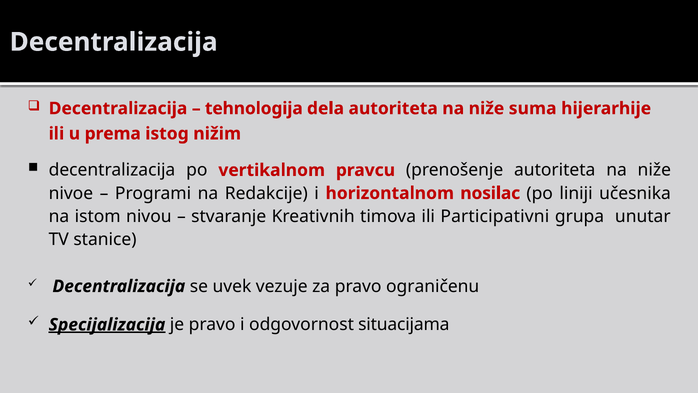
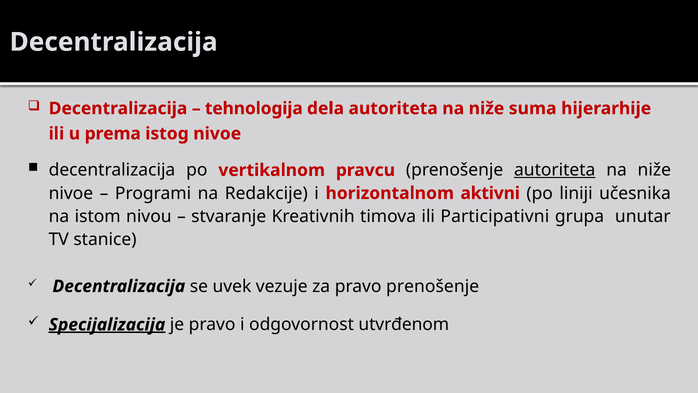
istog nižim: nižim -> nivoe
autoriteta at (555, 170) underline: none -> present
nosilac: nosilac -> aktivni
pravo ograničenu: ograničenu -> prenošenje
situacijama: situacijama -> utvrđenom
